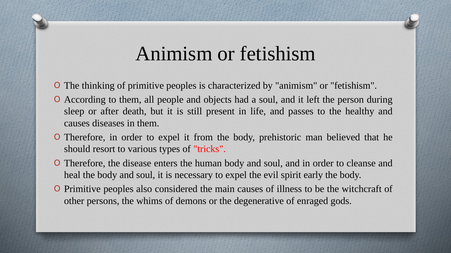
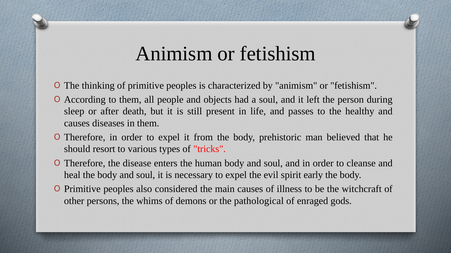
degenerative: degenerative -> pathological
